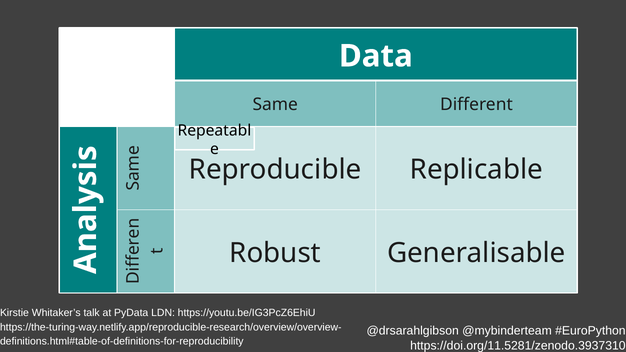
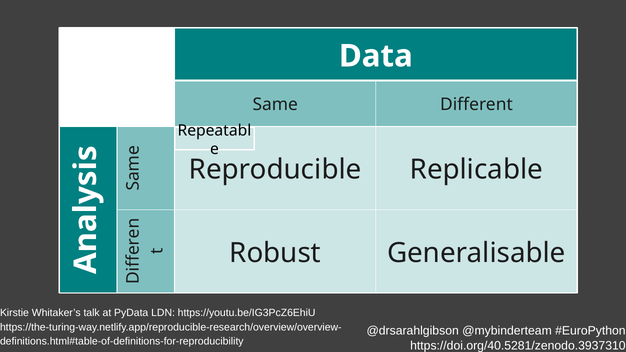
https://doi.org/11.5281/zenodo.3937310: https://doi.org/11.5281/zenodo.3937310 -> https://doi.org/40.5281/zenodo.3937310
